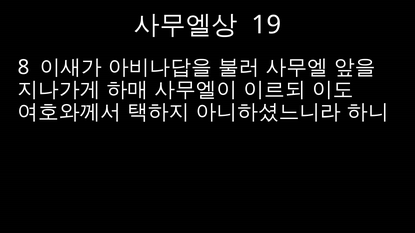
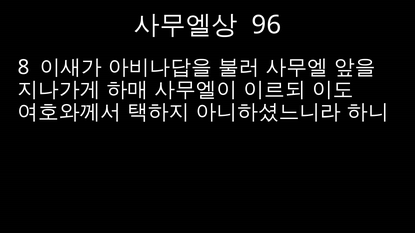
19: 19 -> 96
